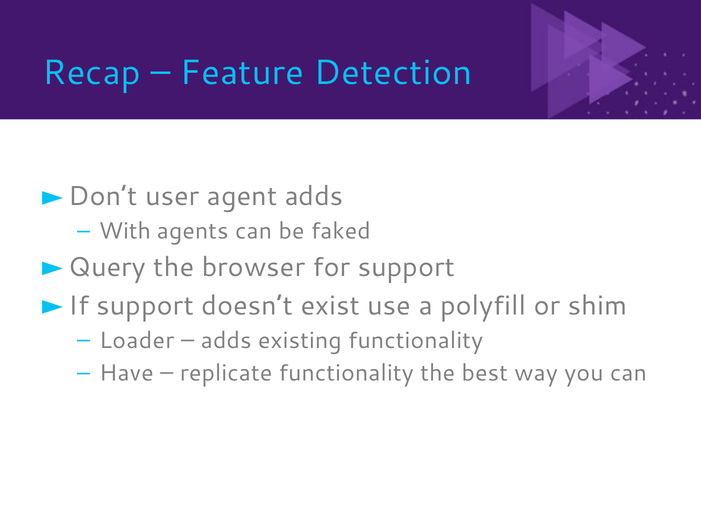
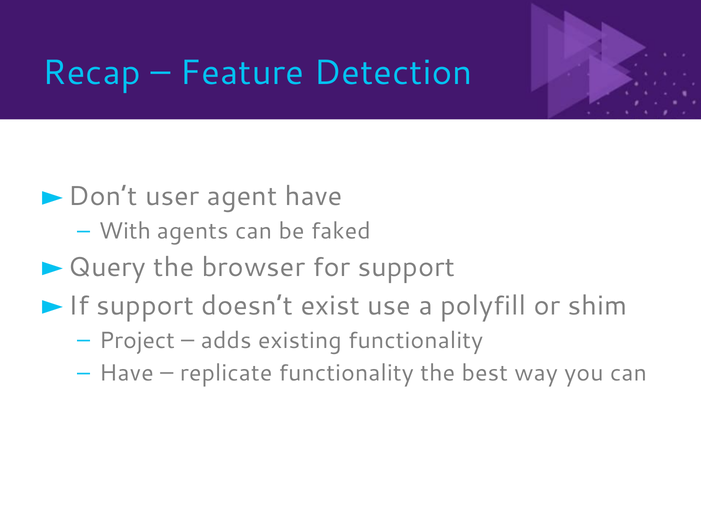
agent adds: adds -> have
Loader: Loader -> Project
